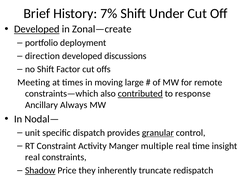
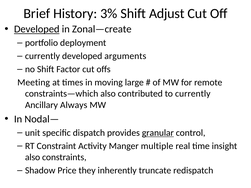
7%: 7% -> 3%
Under: Under -> Adjust
direction at (42, 56): direction -> currently
discussions: discussions -> arguments
contributed underline: present -> none
to response: response -> currently
real at (32, 157): real -> also
Shadow underline: present -> none
